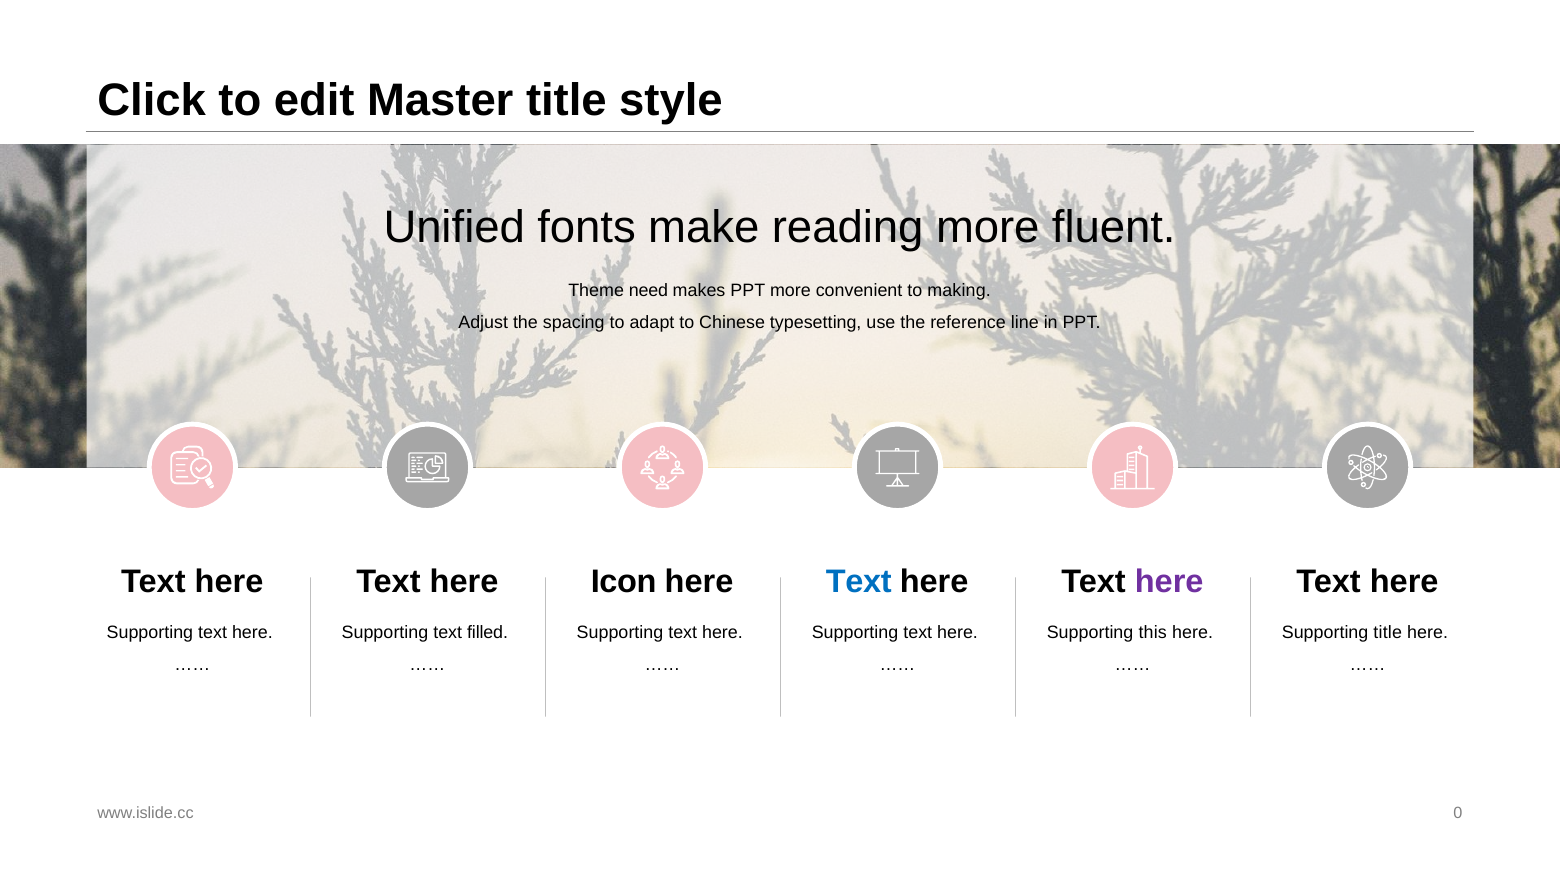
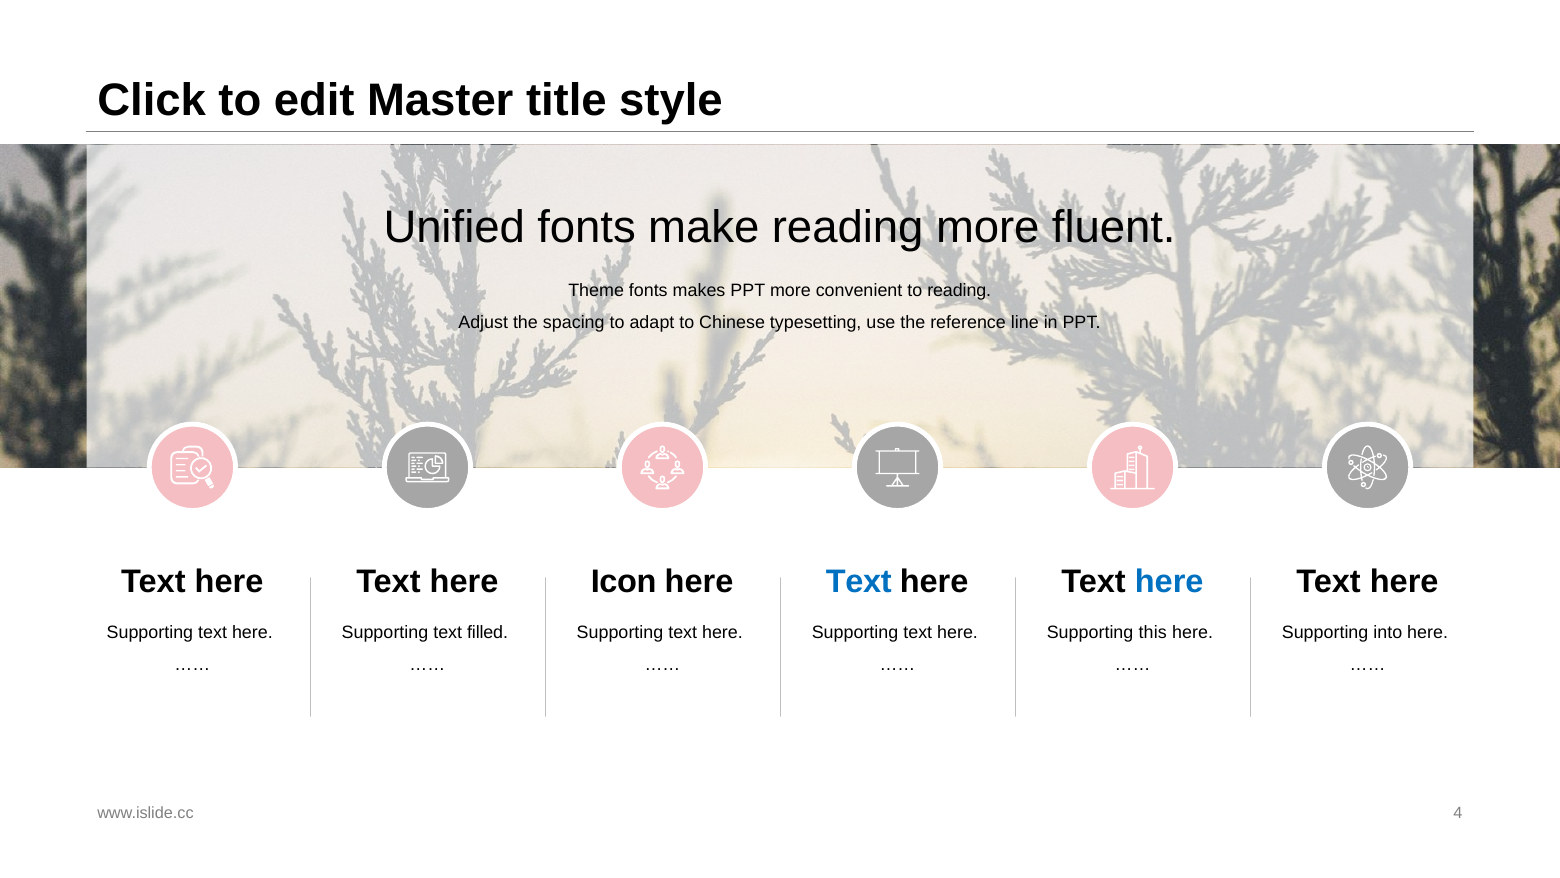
Theme need: need -> fonts
to making: making -> reading
here at (1169, 582) colour: purple -> blue
Supporting title: title -> into
0: 0 -> 4
